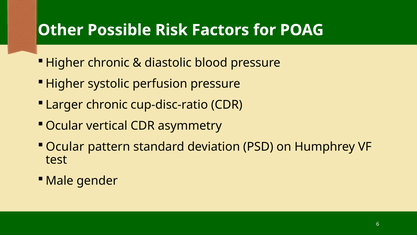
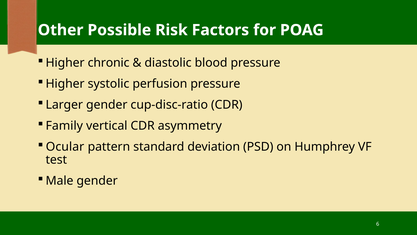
Larger chronic: chronic -> gender
Ocular at (64, 126): Ocular -> Family
